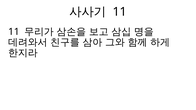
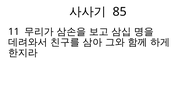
11 at (120, 12): 11 -> 85
